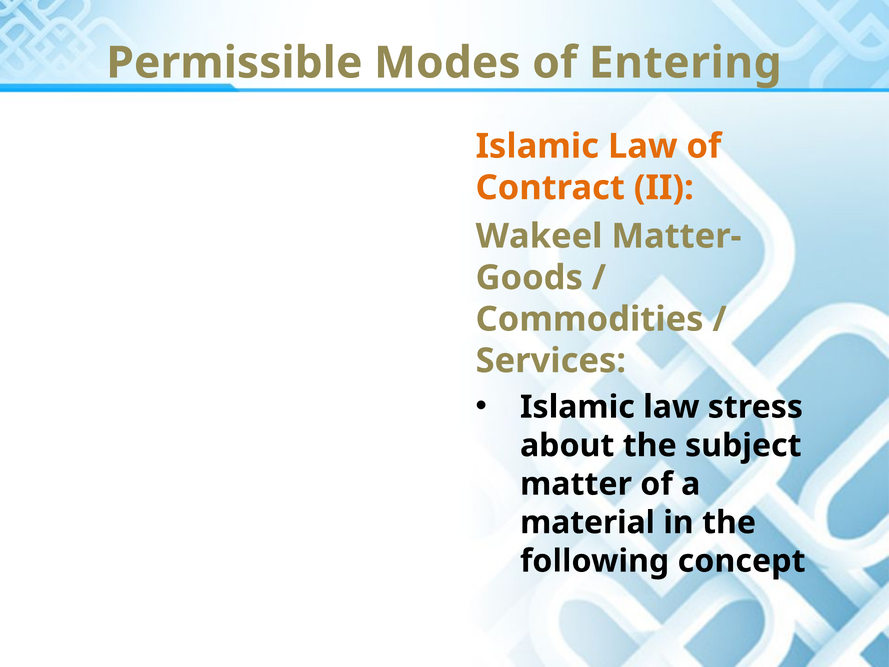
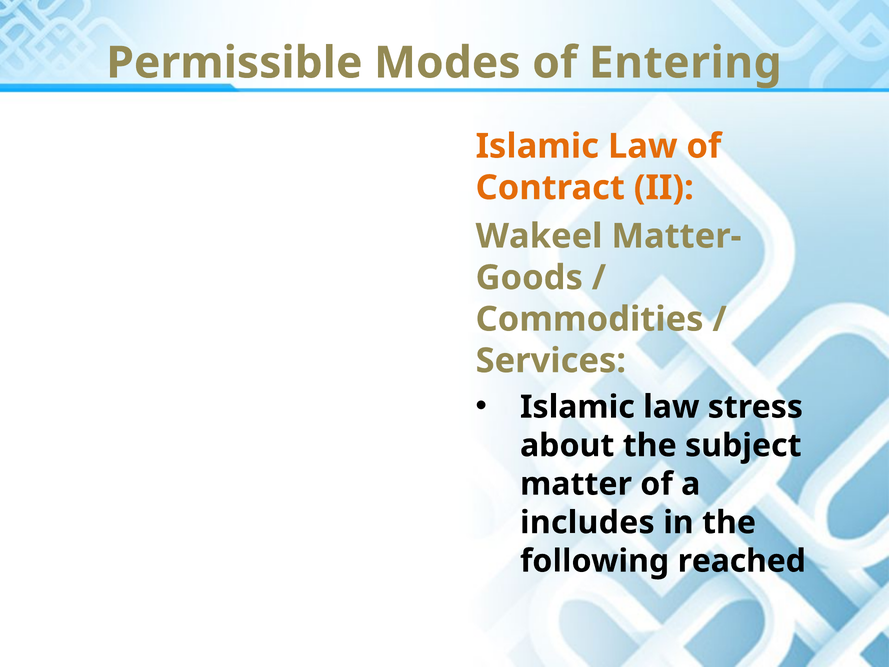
material: material -> includes
concept: concept -> reached
